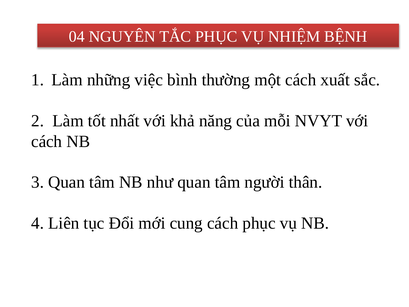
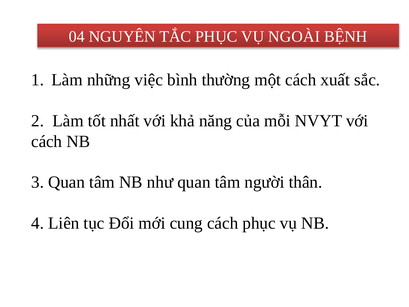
NHIỆM: NHIỆM -> NGOÀI
